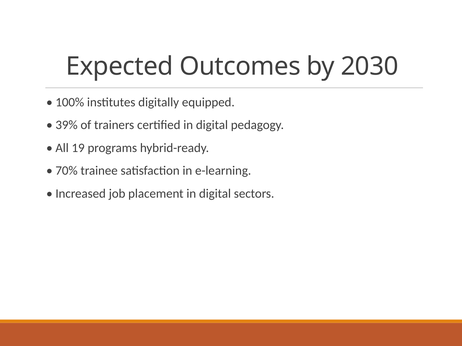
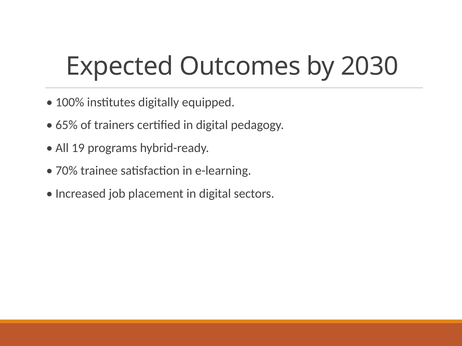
39%: 39% -> 65%
